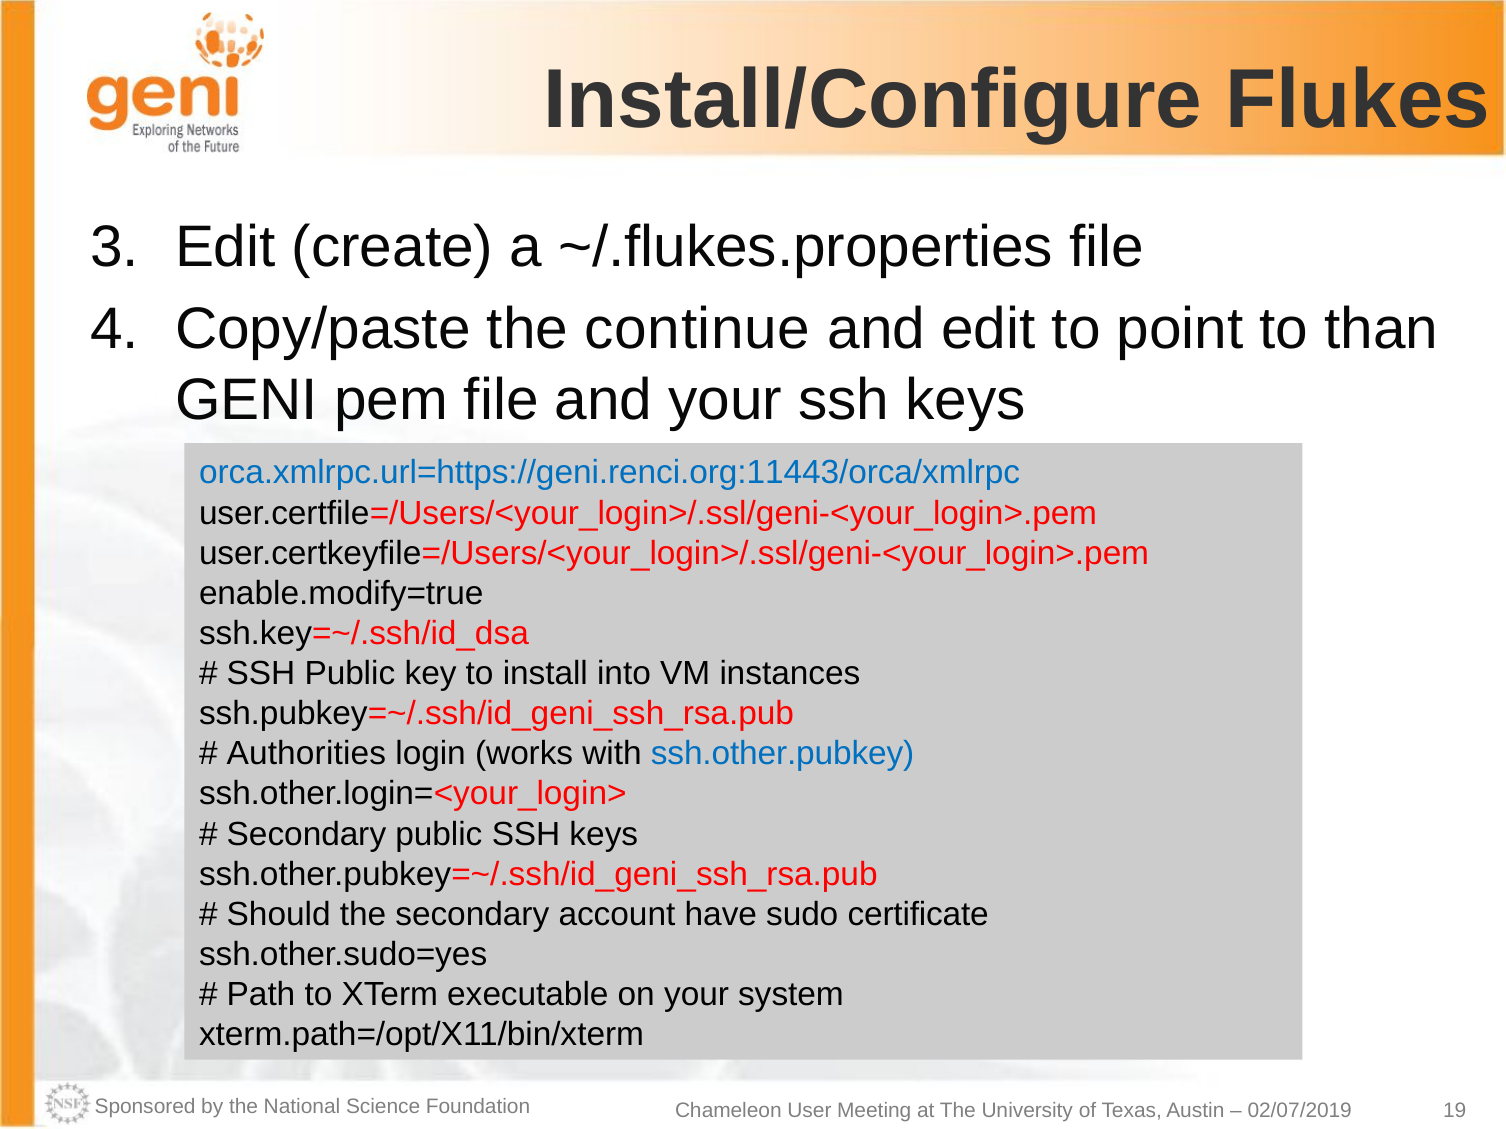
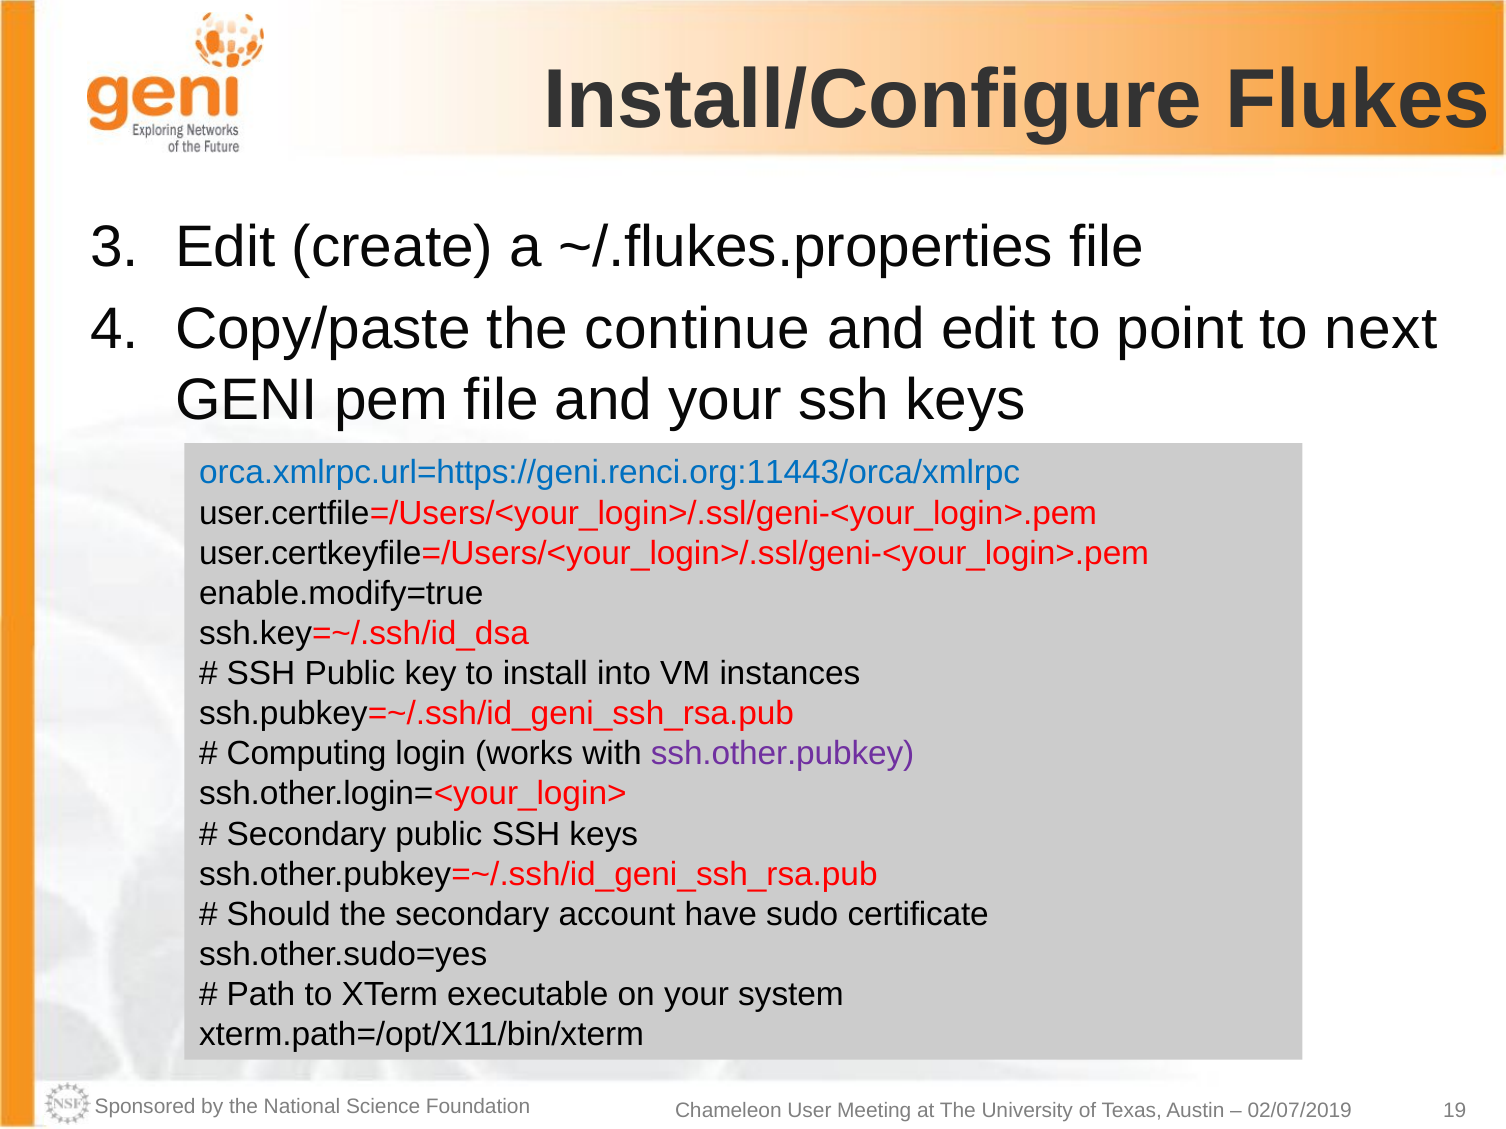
than: than -> next
Authorities: Authorities -> Computing
ssh.other.pubkey colour: blue -> purple
